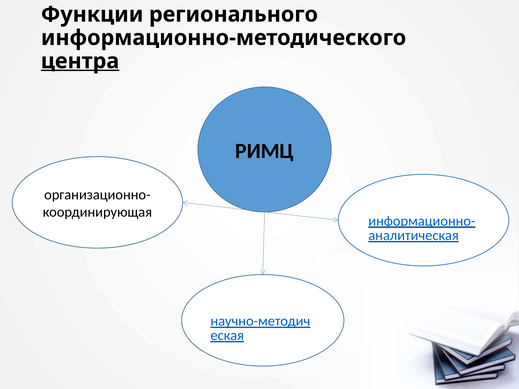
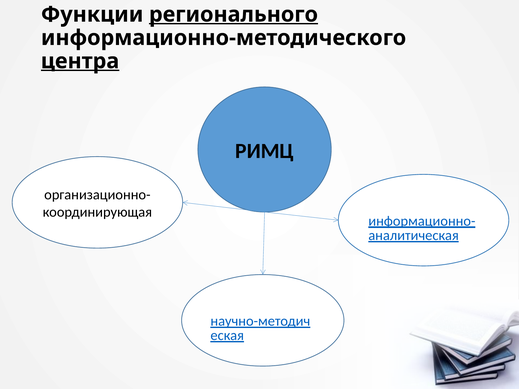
регионального underline: none -> present
